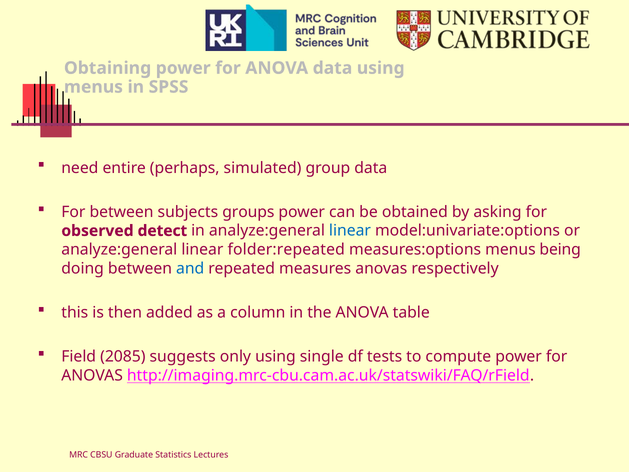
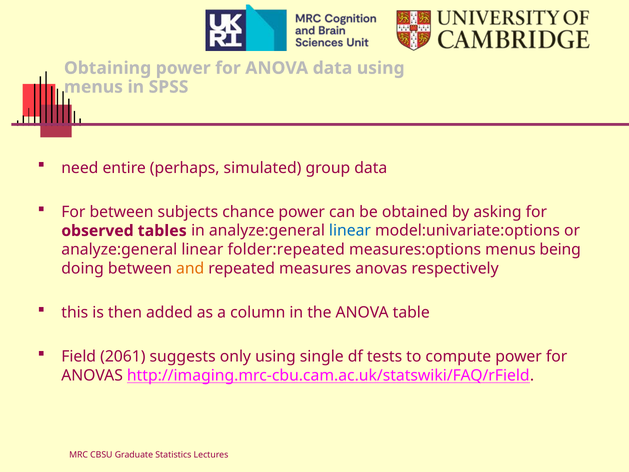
groups: groups -> chance
detect: detect -> tables
and colour: blue -> orange
2085: 2085 -> 2061
